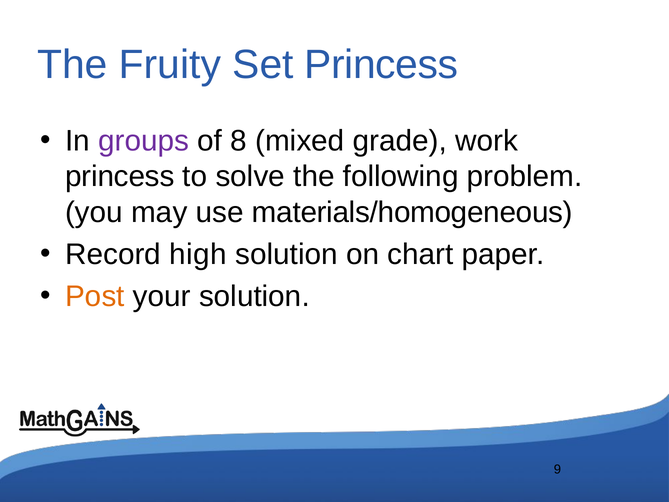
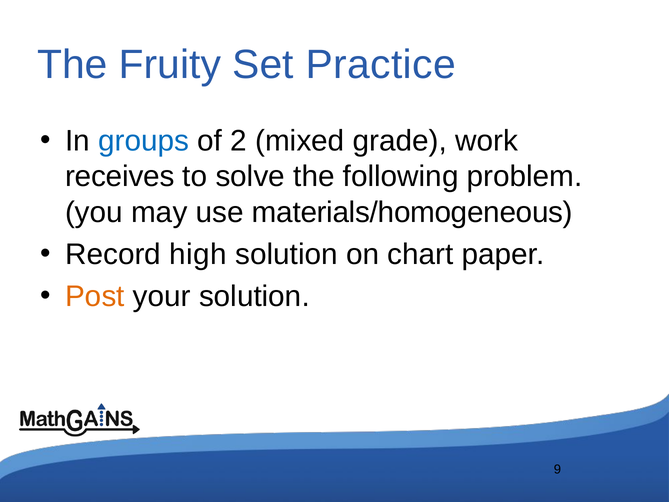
Set Princess: Princess -> Practice
groups colour: purple -> blue
8: 8 -> 2
princess at (120, 176): princess -> receives
